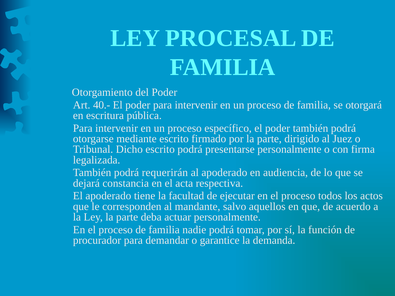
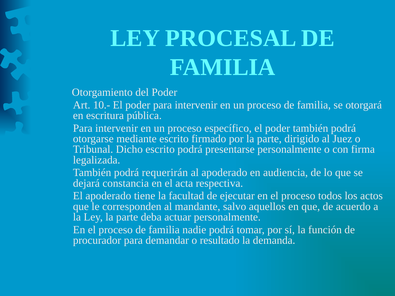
40.-: 40.- -> 10.-
garantice: garantice -> resultado
